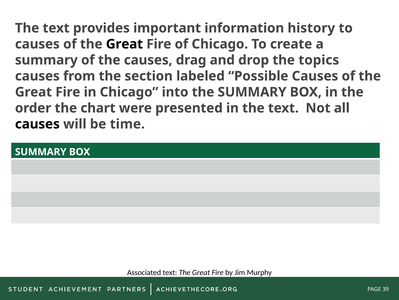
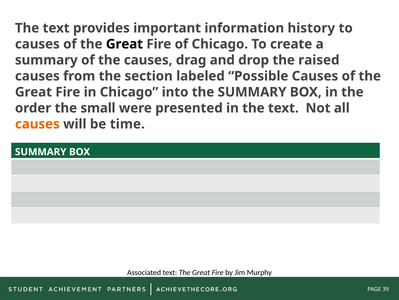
topics: topics -> raised
chart: chart -> small
causes at (37, 124) colour: black -> orange
